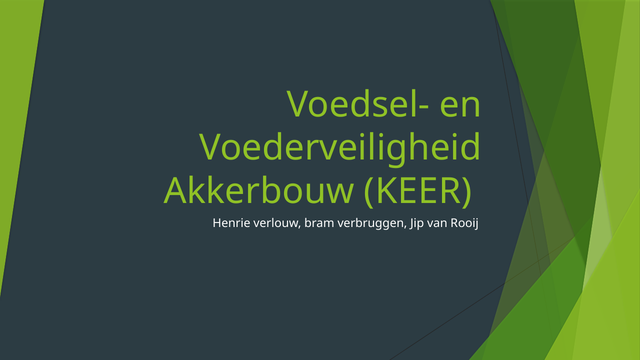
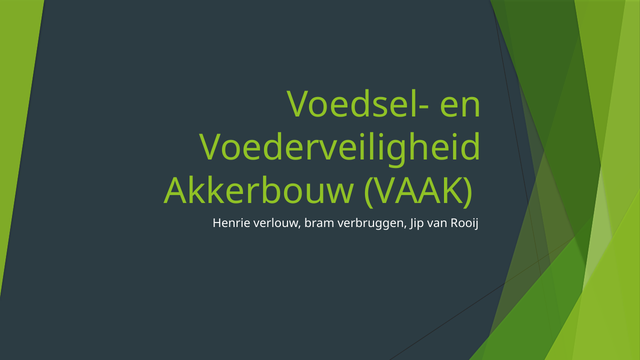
KEER: KEER -> VAAK
